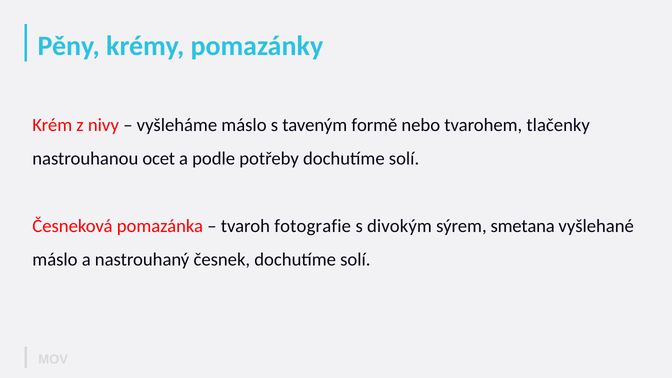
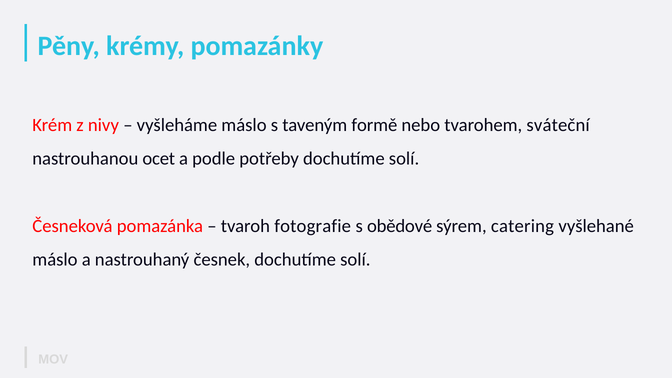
tlačenky: tlačenky -> sváteční
divokým: divokým -> obědové
smetana: smetana -> catering
